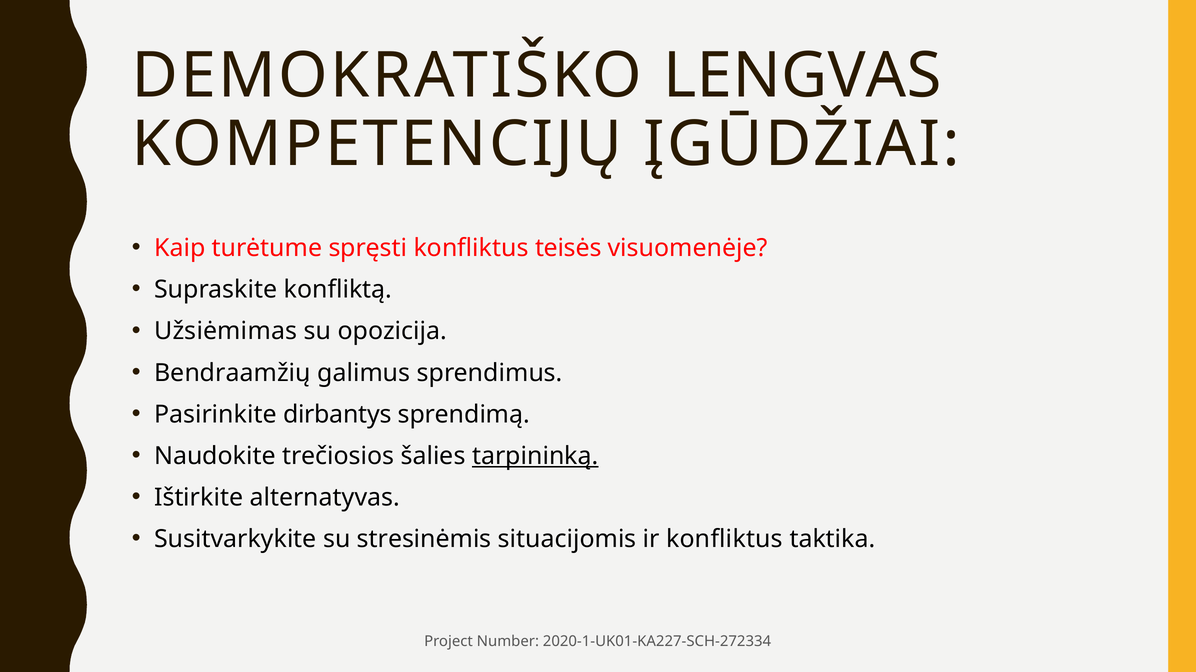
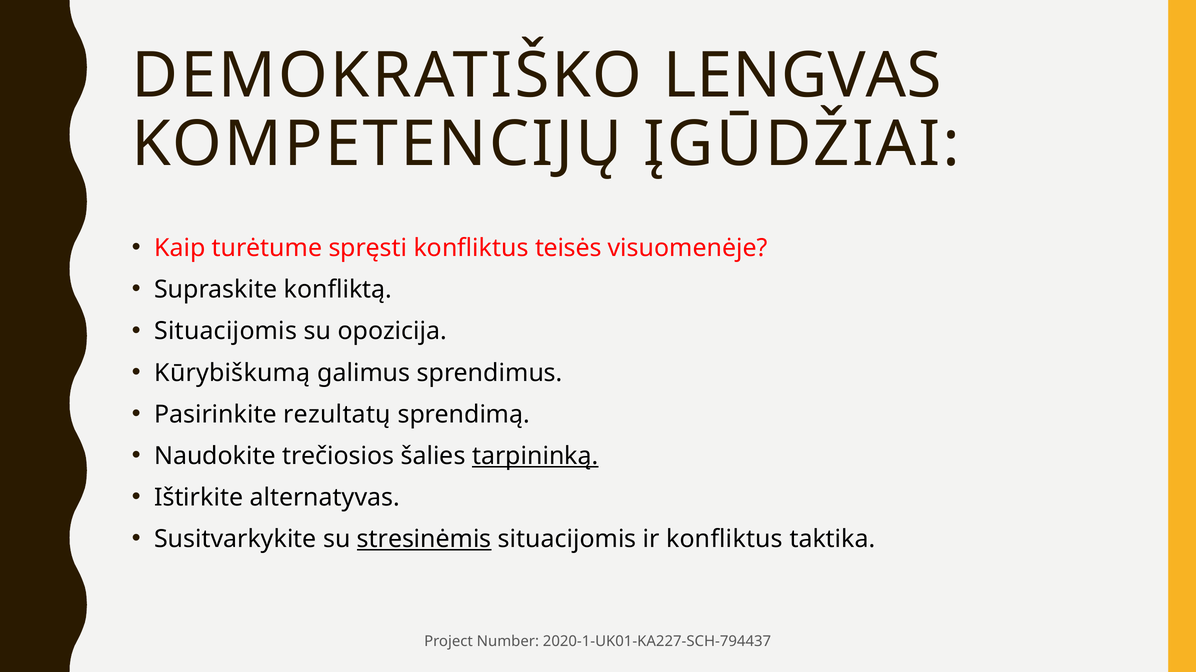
Užsiėmimas at (226, 332): Užsiėmimas -> Situacijomis
Bendraamžių: Bendraamžių -> Kūrybiškumą
dirbantys: dirbantys -> rezultatų
stresinėmis underline: none -> present
2020-1-UK01-KA227-SCH-272334: 2020-1-UK01-KA227-SCH-272334 -> 2020-1-UK01-KA227-SCH-794437
